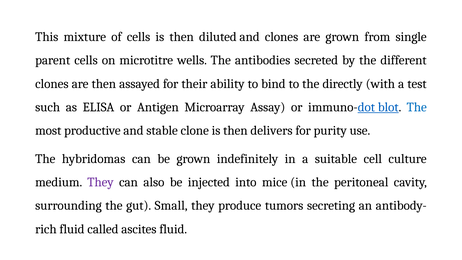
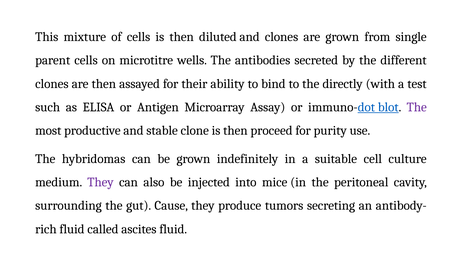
The at (417, 107) colour: blue -> purple
delivers: delivers -> proceed
Small: Small -> Cause
